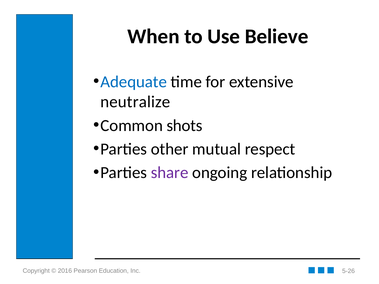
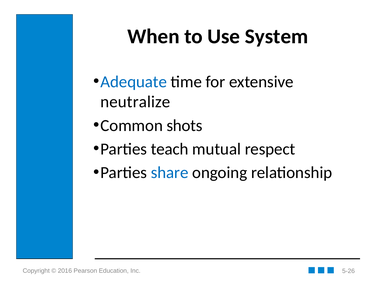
Believe: Believe -> System
other: other -> teach
share colour: purple -> blue
